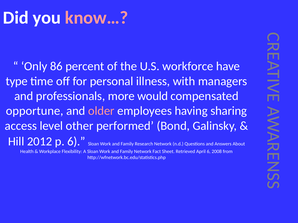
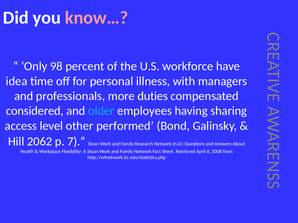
86: 86 -> 98
type: type -> idea
would: would -> duties
opportune: opportune -> considered
older colour: pink -> light blue
2012: 2012 -> 2062
p 6: 6 -> 7
